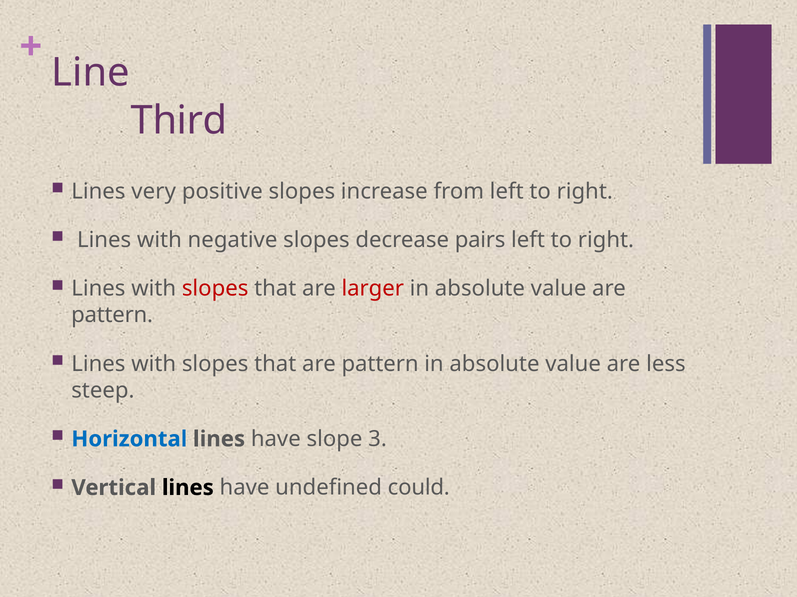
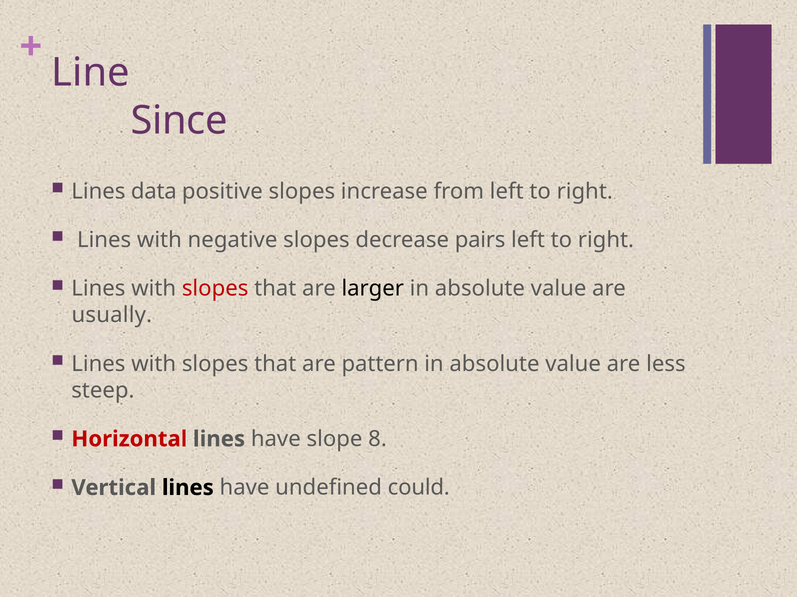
Third: Third -> Since
very: very -> data
larger colour: red -> black
pattern at (112, 316): pattern -> usually
Horizontal colour: blue -> red
3: 3 -> 8
